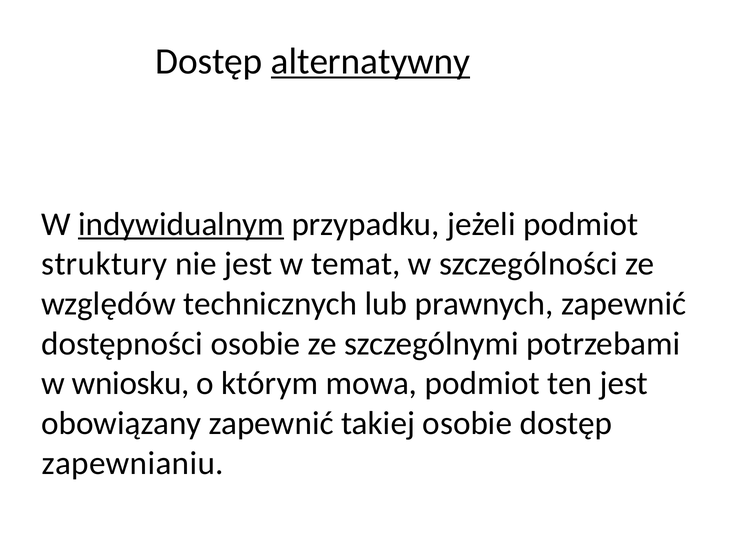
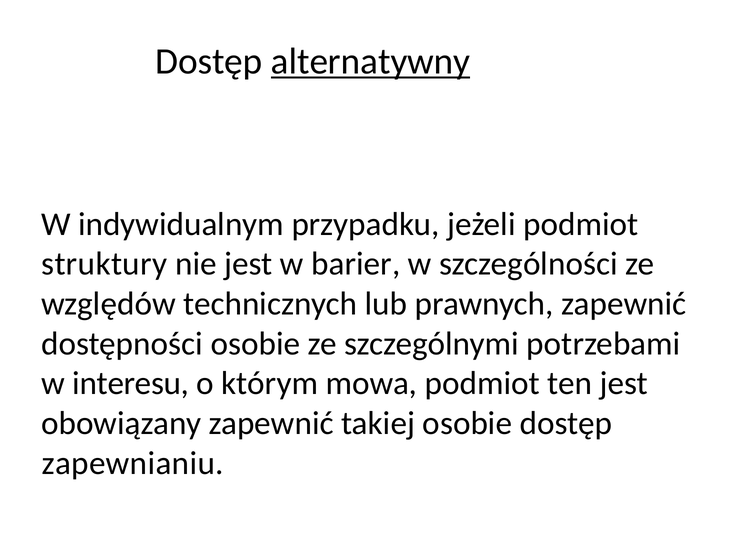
indywidualnym underline: present -> none
temat: temat -> barier
wniosku: wniosku -> interesu
